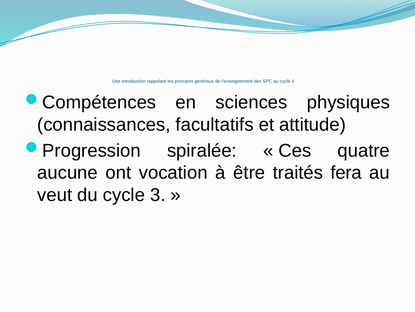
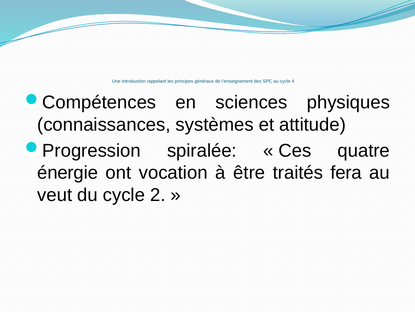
facultatifs: facultatifs -> systèmes
aucune: aucune -> énergie
3: 3 -> 2
